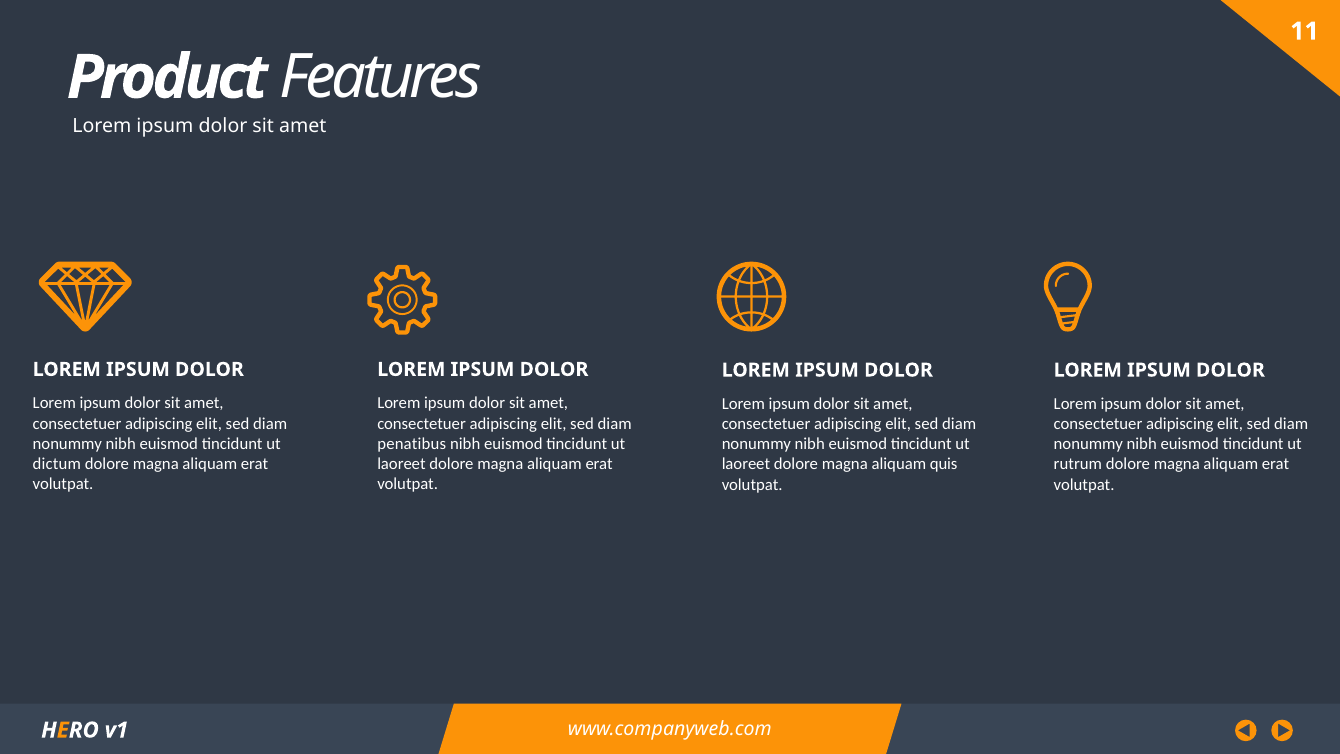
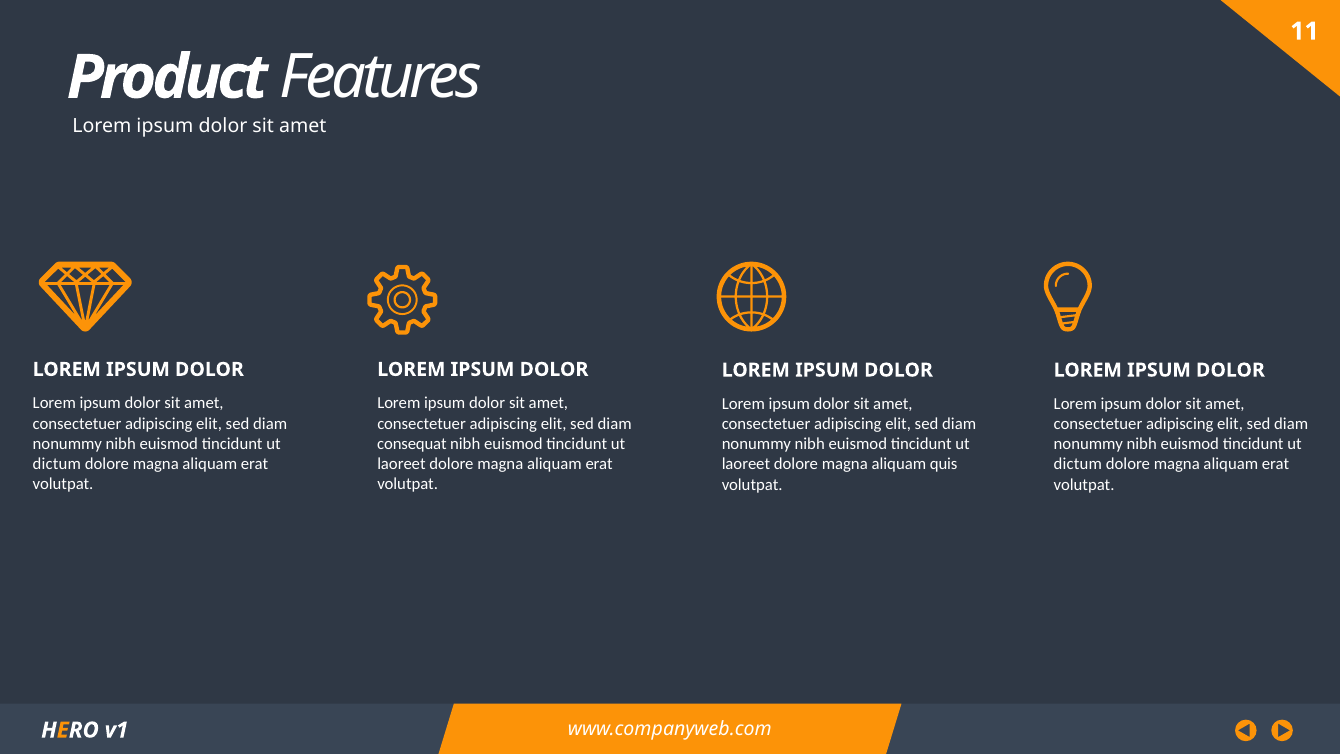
penatibus: penatibus -> consequat
rutrum at (1078, 464): rutrum -> dictum
